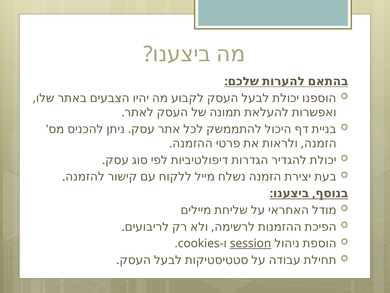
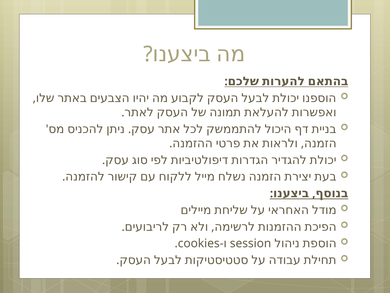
session underline: present -> none
